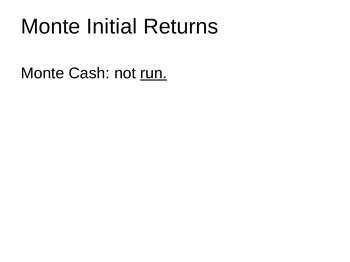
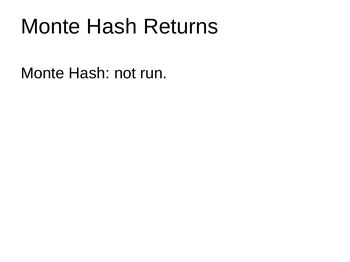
Initial at (112, 27): Initial -> Hash
Cash at (89, 73): Cash -> Hash
run underline: present -> none
